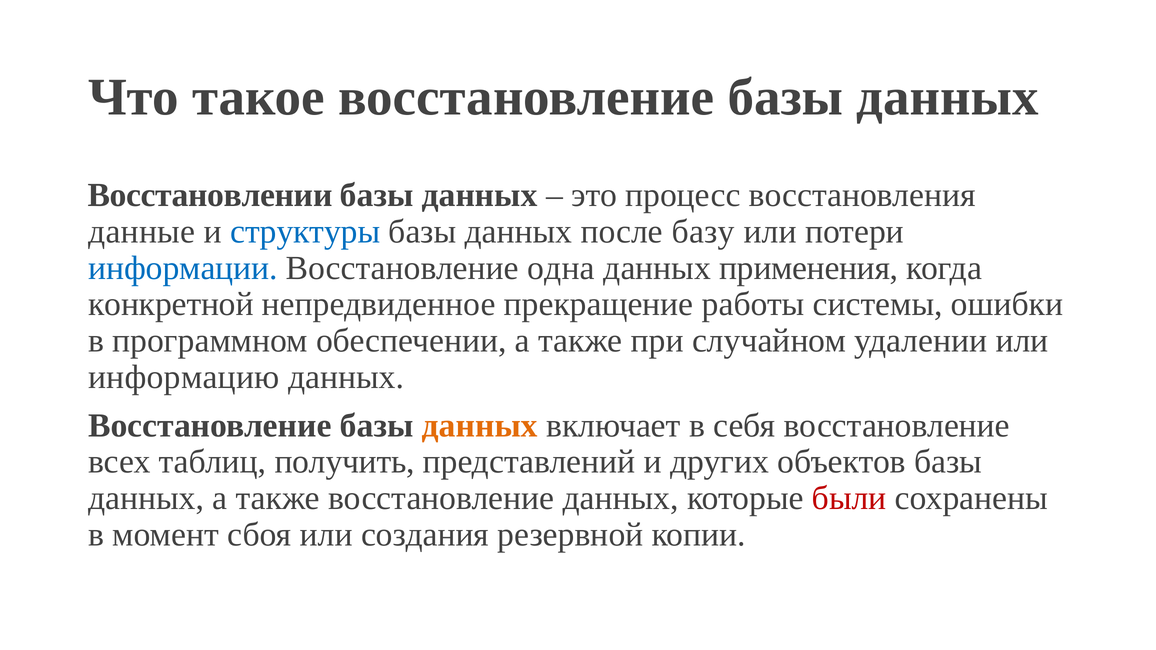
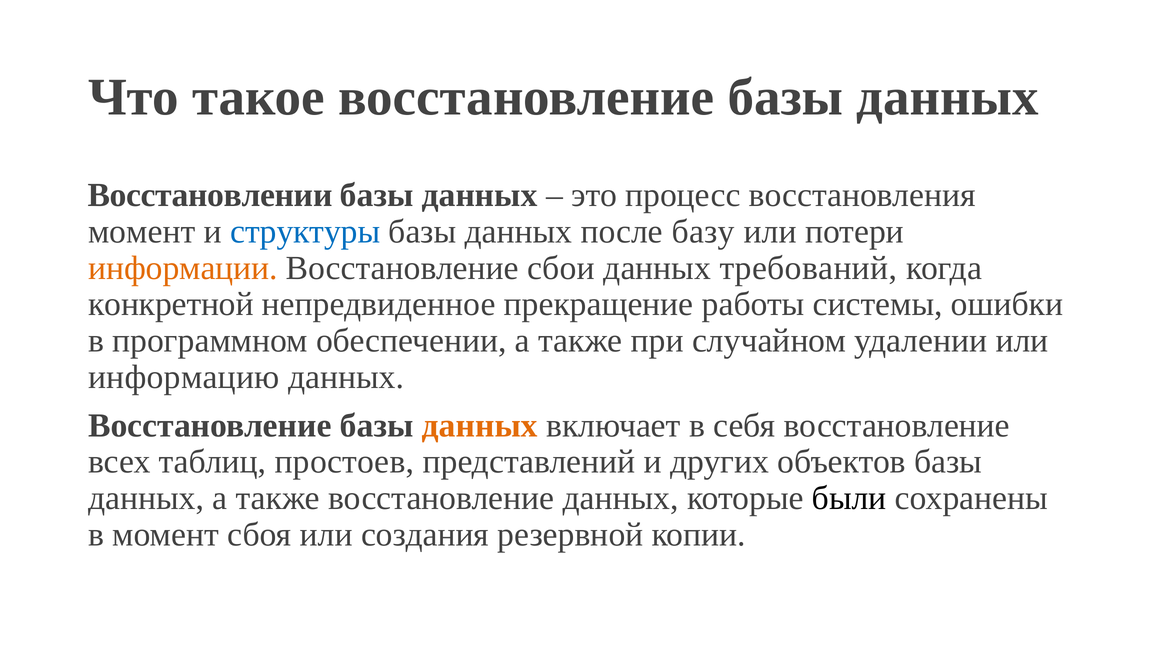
данные at (142, 232): данные -> момент
информации colour: blue -> orange
одна: одна -> сбои
применения: применения -> требований
получить: получить -> простоев
были colour: red -> black
